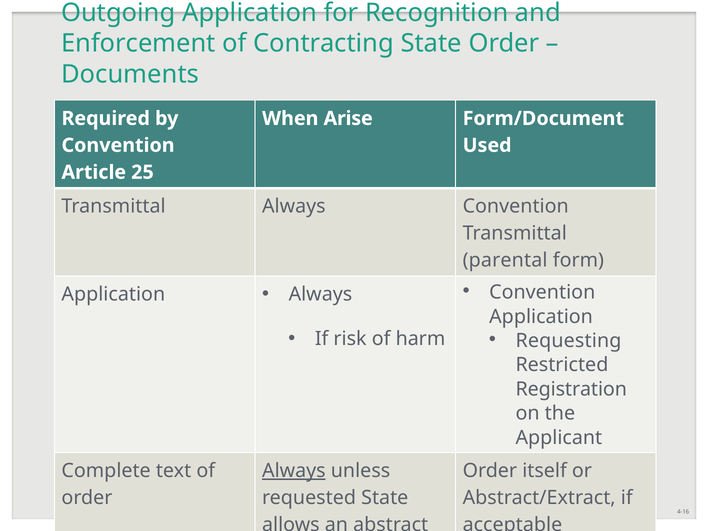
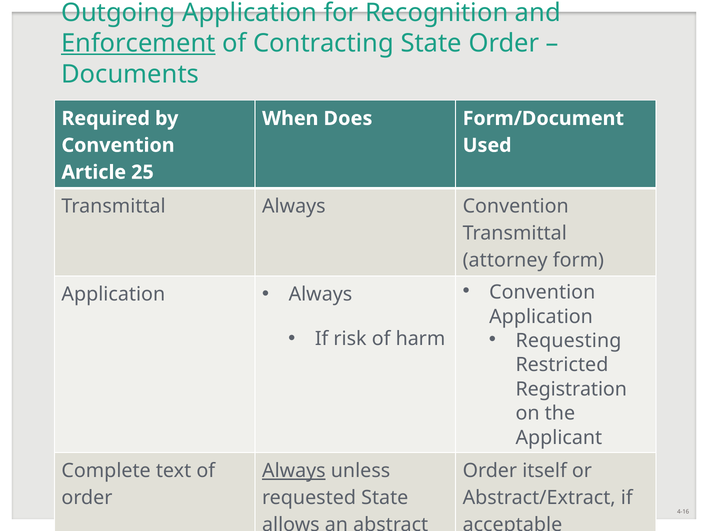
Enforcement underline: none -> present
Arise: Arise -> Does
parental: parental -> attorney
